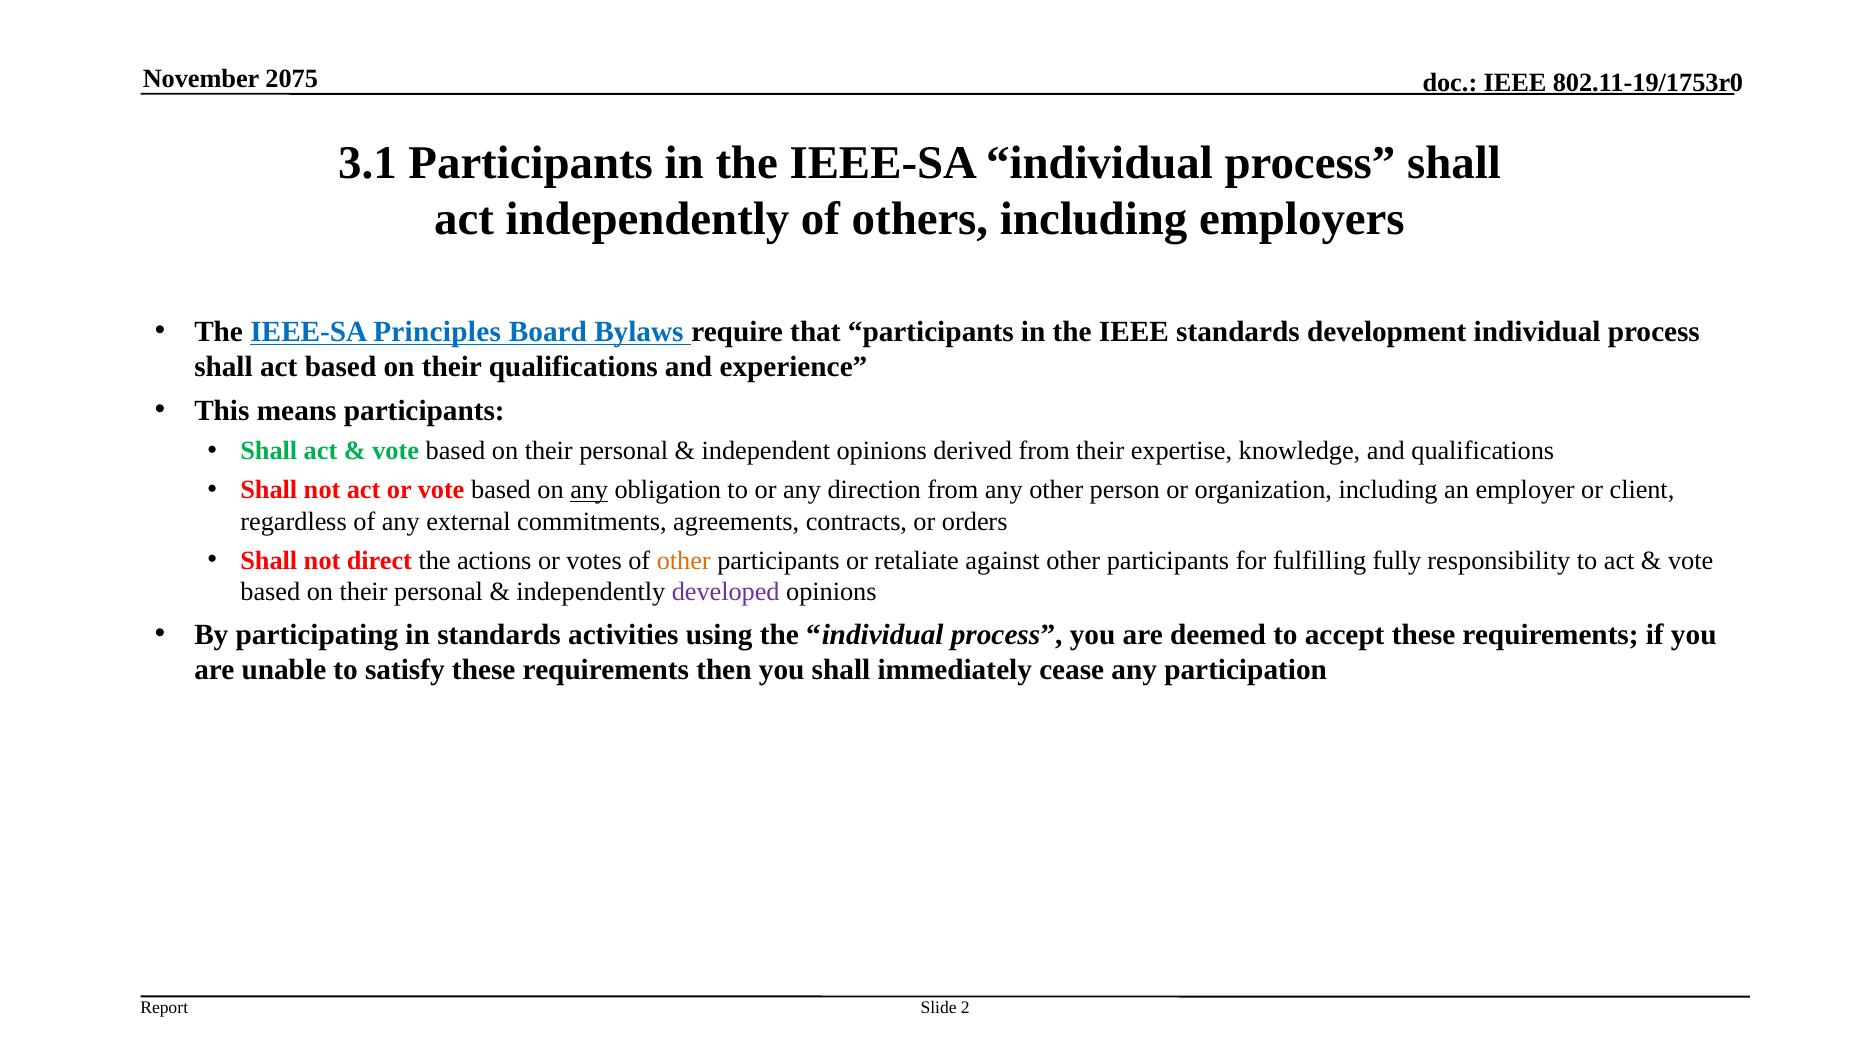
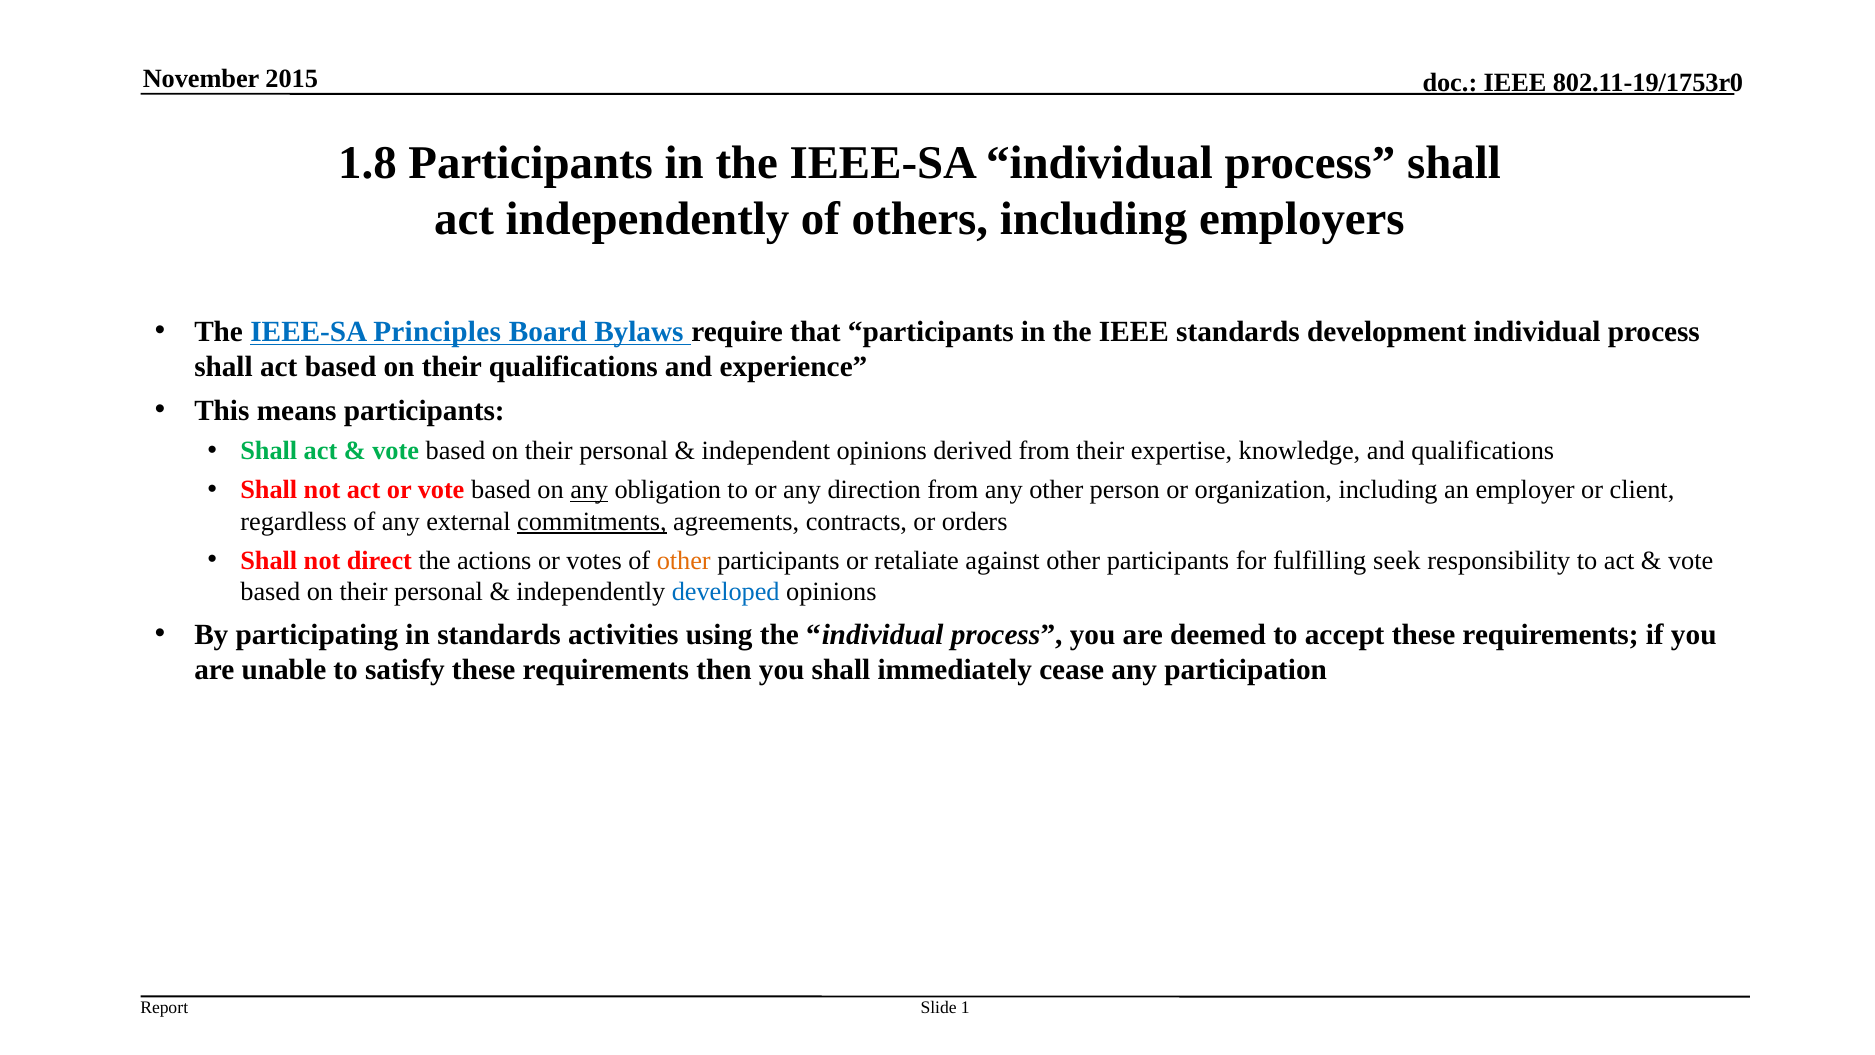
2075: 2075 -> 2015
3.1: 3.1 -> 1.8
commitments underline: none -> present
fully: fully -> seek
developed colour: purple -> blue
2: 2 -> 1
